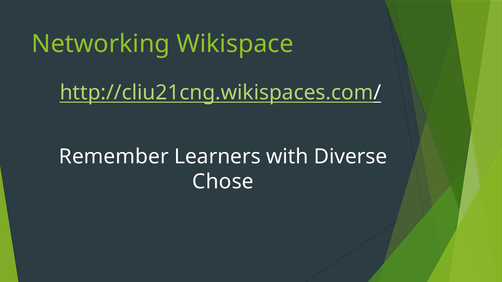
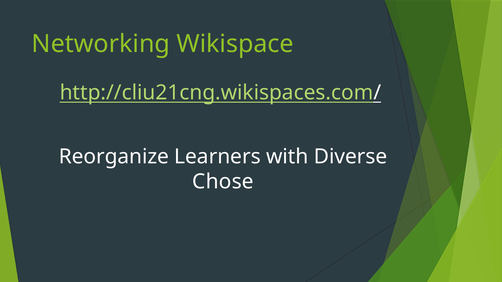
Remember: Remember -> Reorganize
